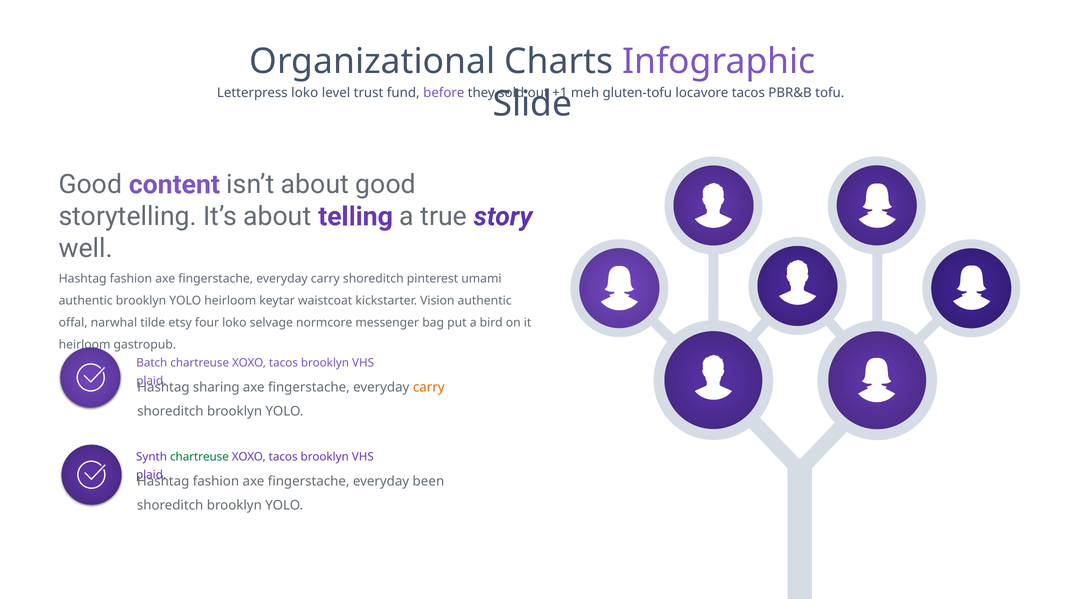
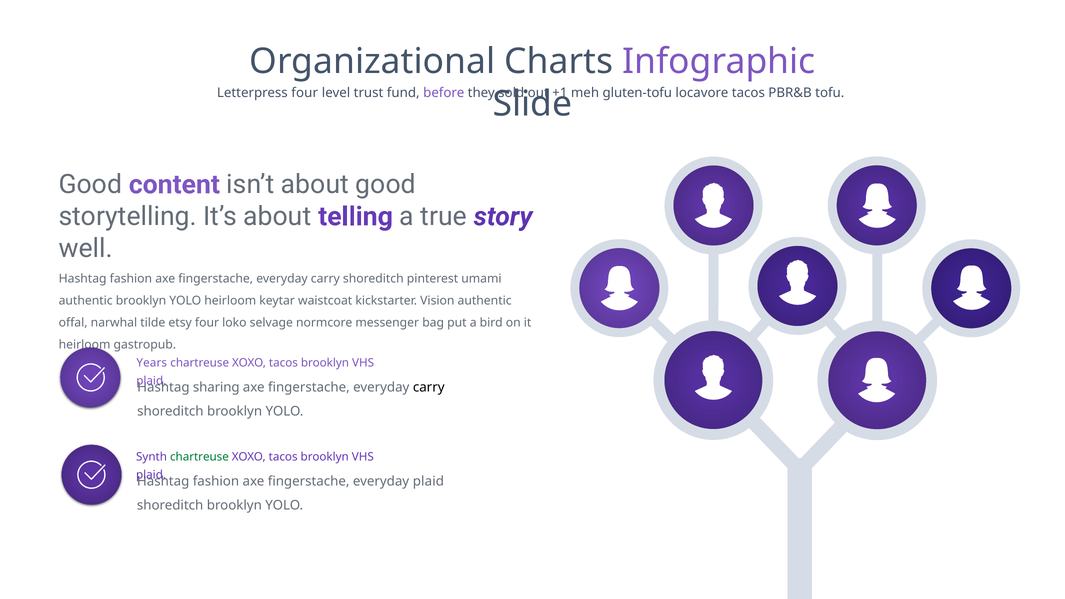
Letterpress loko: loko -> four
Batch: Batch -> Years
carry at (429, 387) colour: orange -> black
everyday been: been -> plaid
